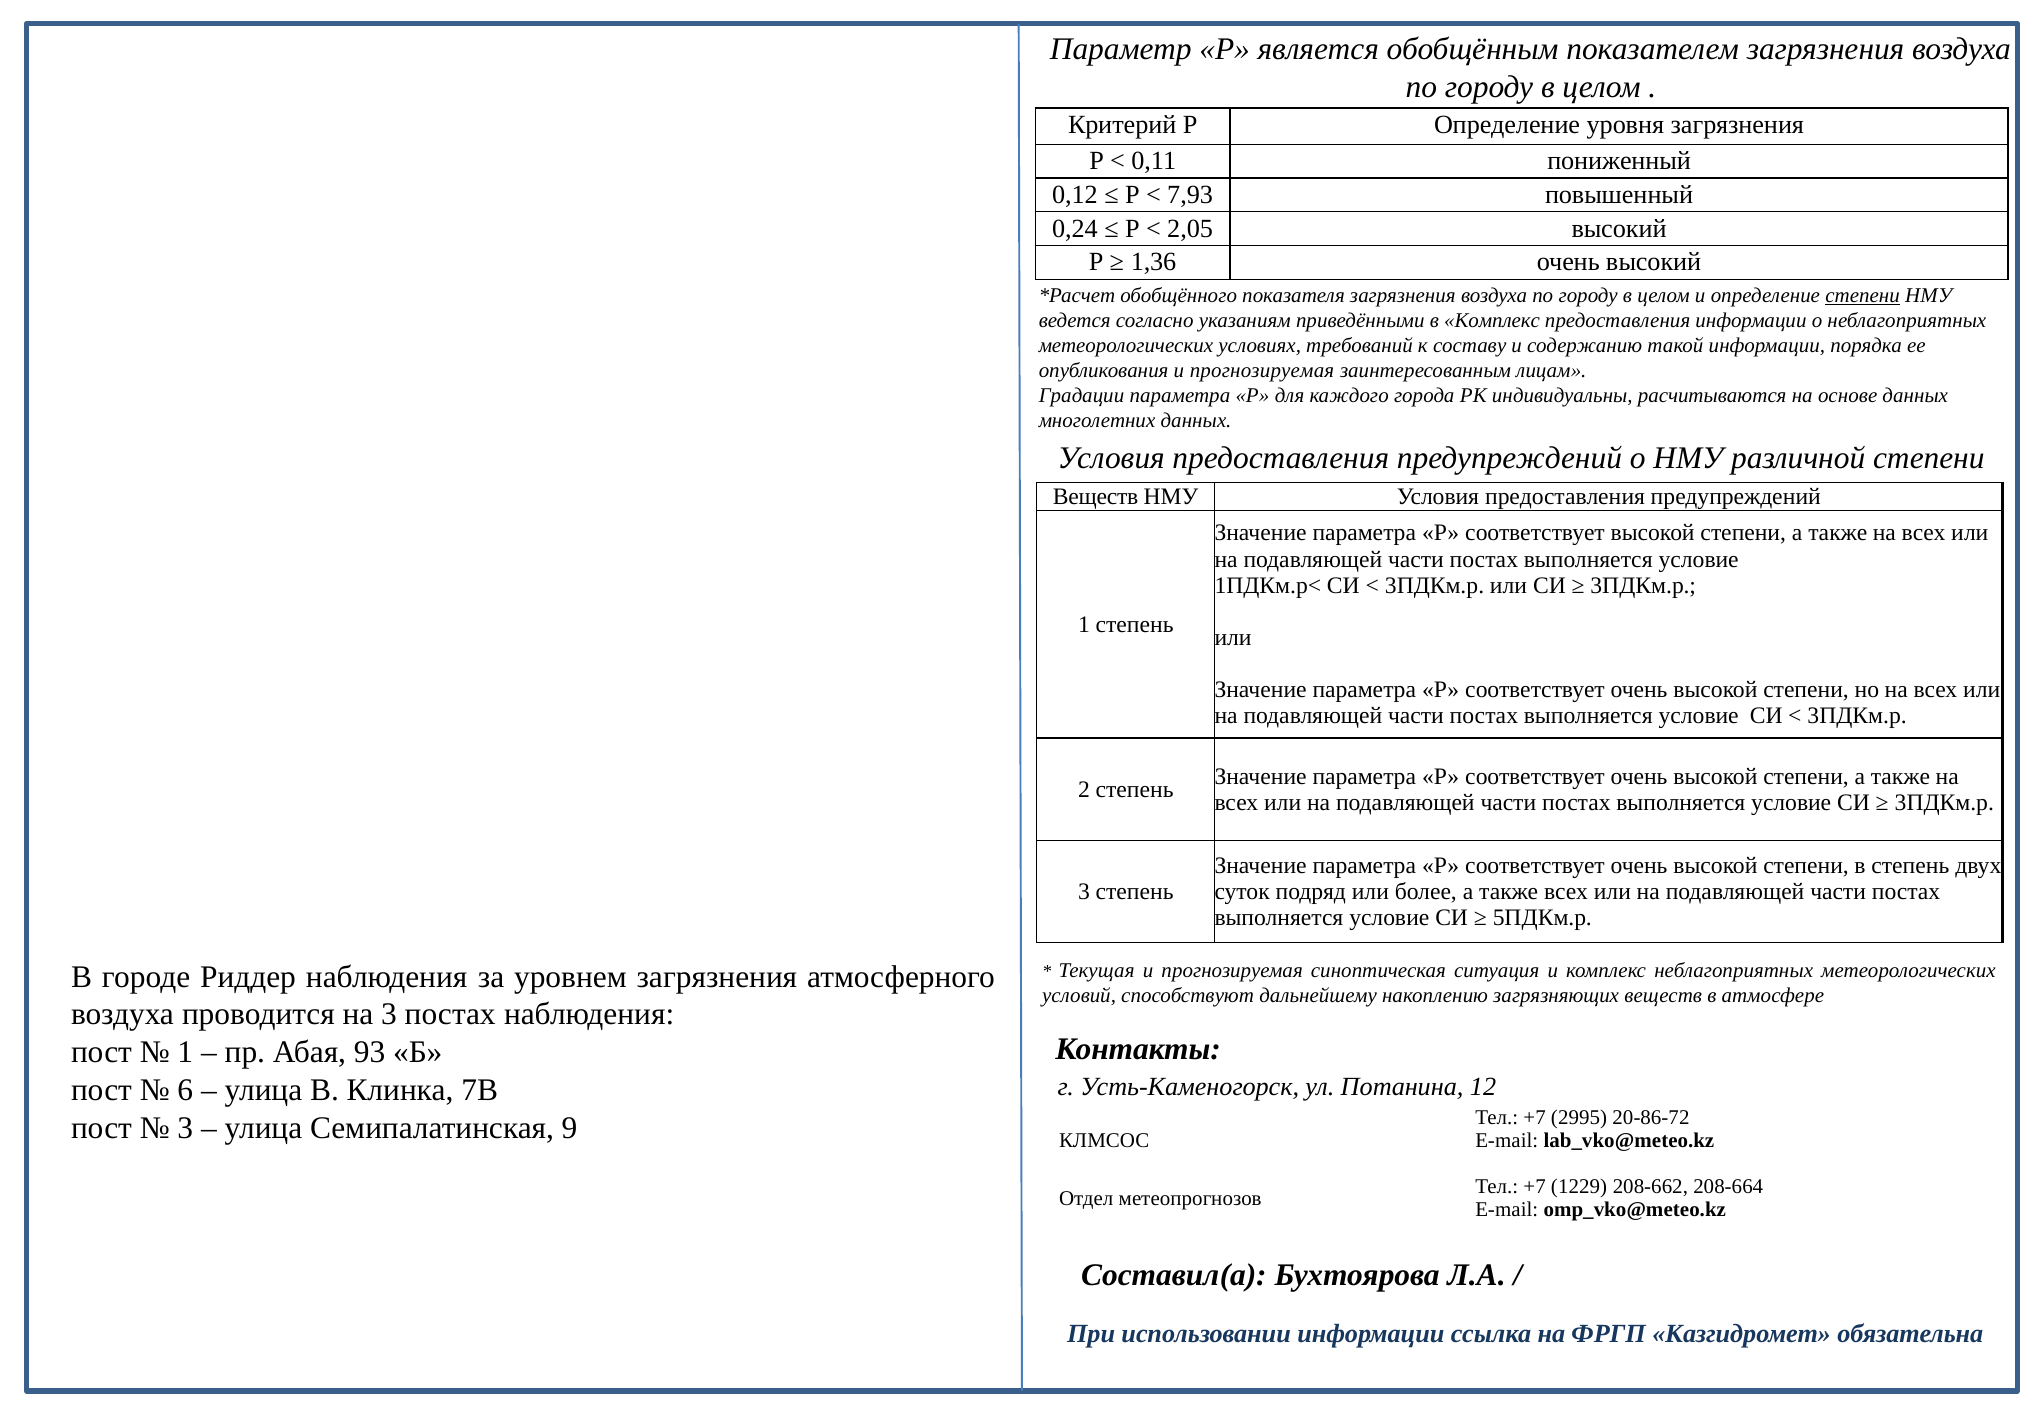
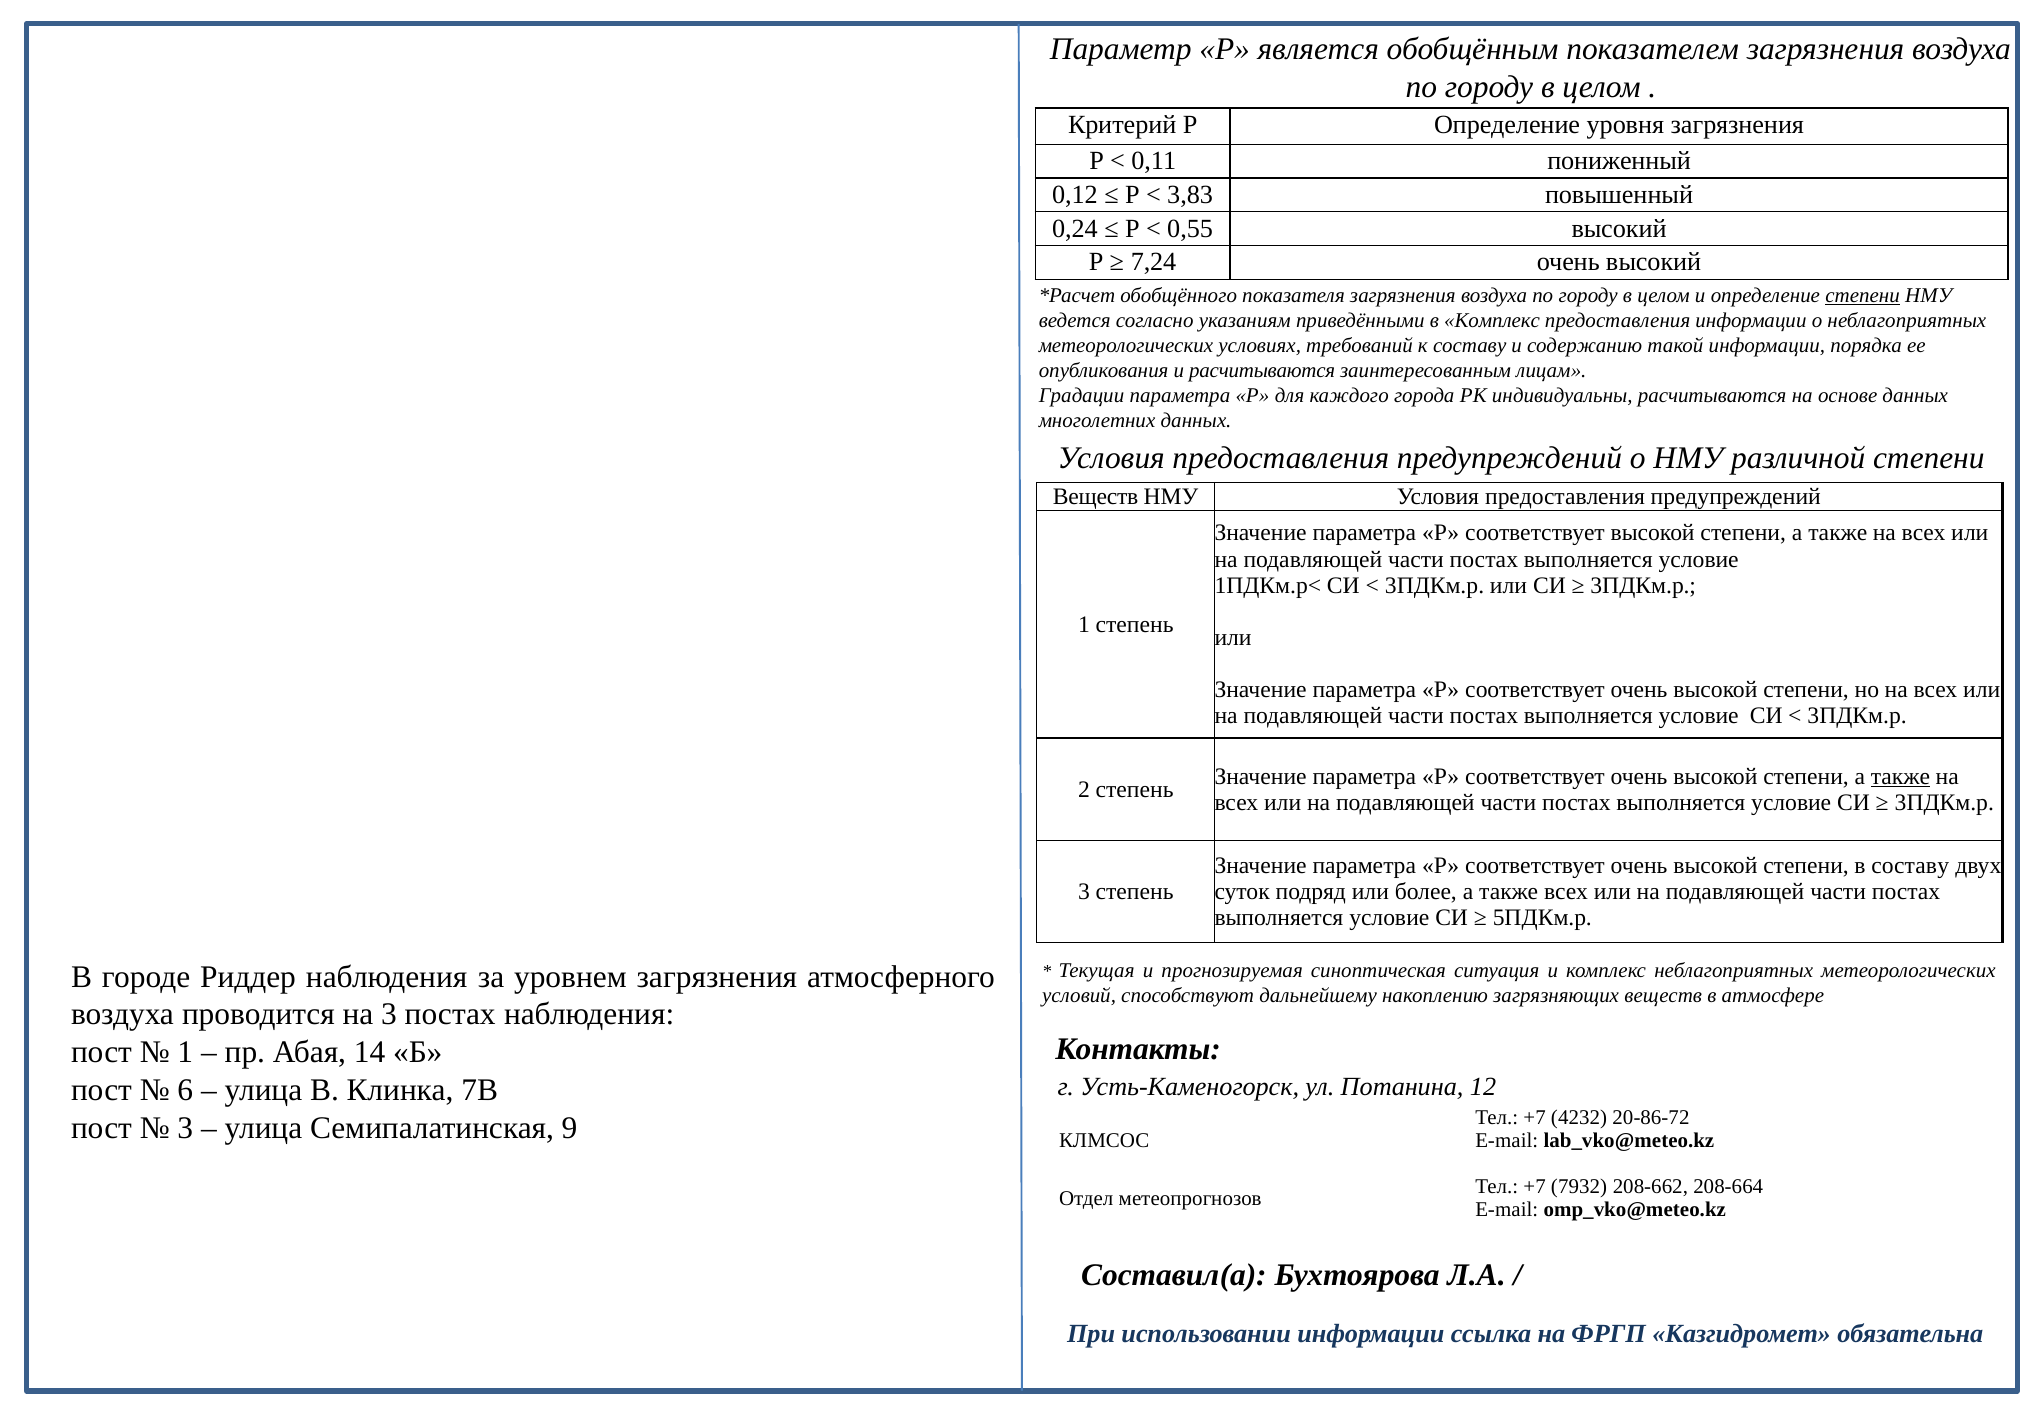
7,93: 7,93 -> 3,83
2,05: 2,05 -> 0,55
1,36: 1,36 -> 7,24
опубликования и прогнозируемая: прогнозируемая -> расчитываются
также at (1901, 776) underline: none -> present
в степень: степень -> составу
93: 93 -> 14
2995: 2995 -> 4232
1229: 1229 -> 7932
